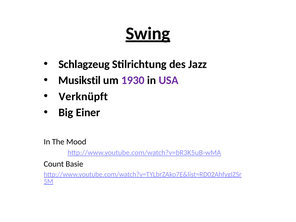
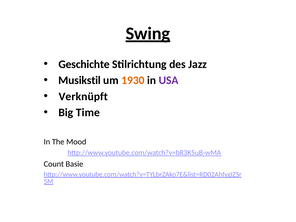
Schlagzeug: Schlagzeug -> Geschichte
1930 colour: purple -> orange
Einer: Einer -> Time
